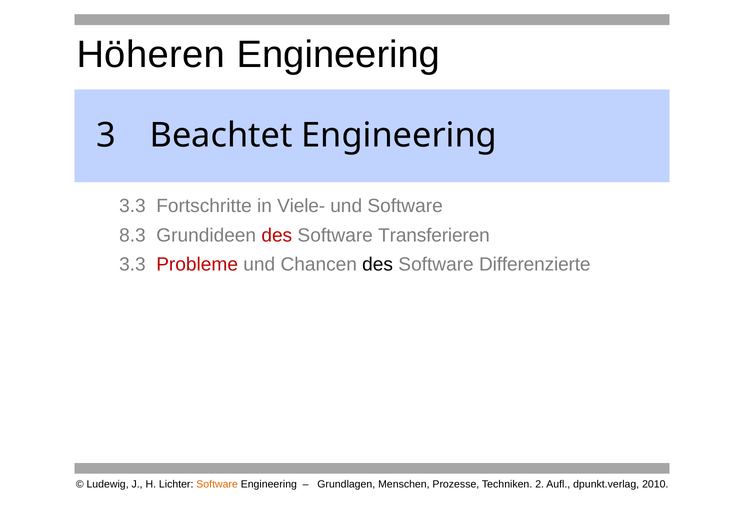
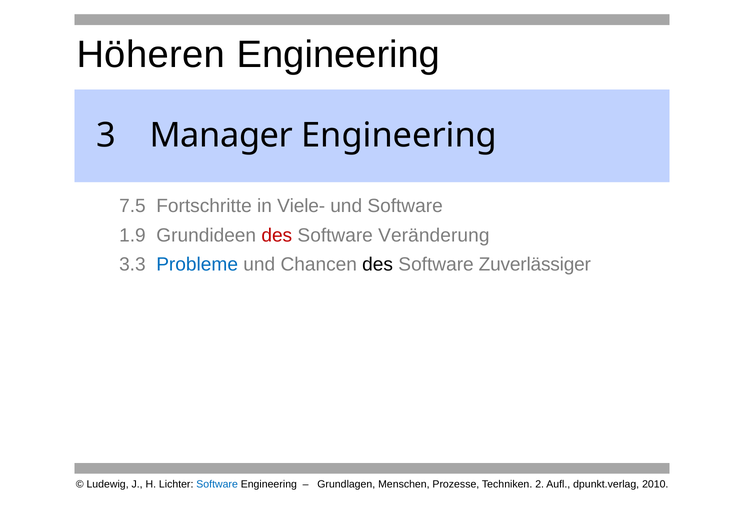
Beachtet: Beachtet -> Manager
3.3 at (132, 206): 3.3 -> 7.5
8.3: 8.3 -> 1.9
Transferieren: Transferieren -> Veränderung
Probleme colour: red -> blue
Differenzierte: Differenzierte -> Zuverlässiger
Software at (217, 484) colour: orange -> blue
